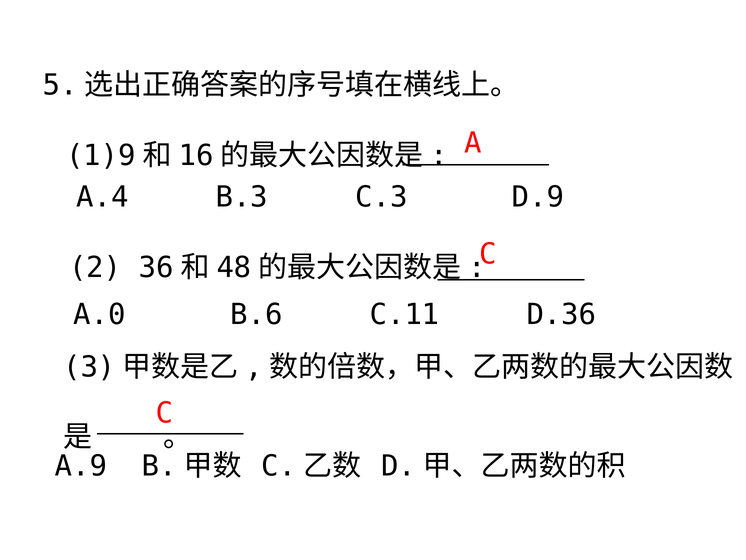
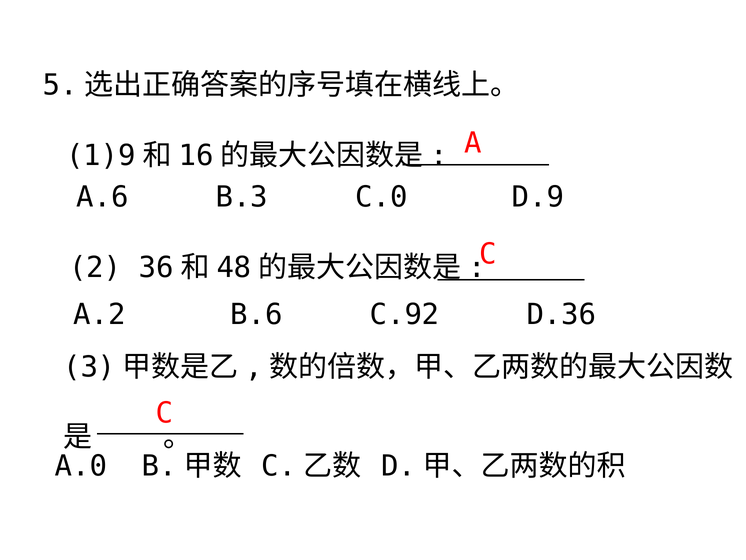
A.4: A.4 -> A.6
C.3: C.3 -> C.0
A.0: A.0 -> A.2
C.11: C.11 -> C.92
A.9: A.9 -> A.0
